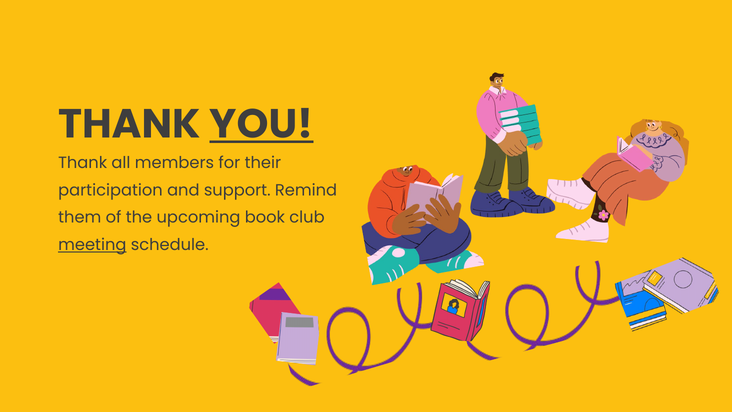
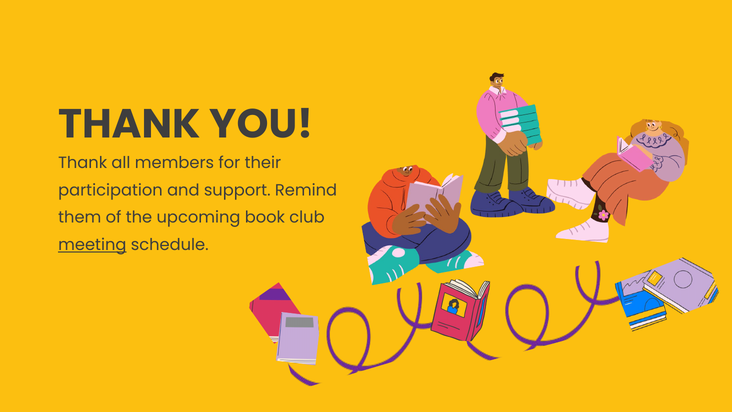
YOU underline: present -> none
